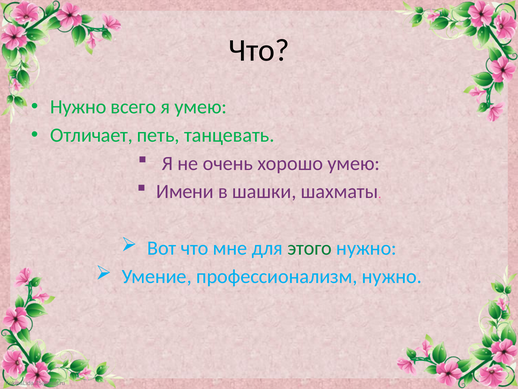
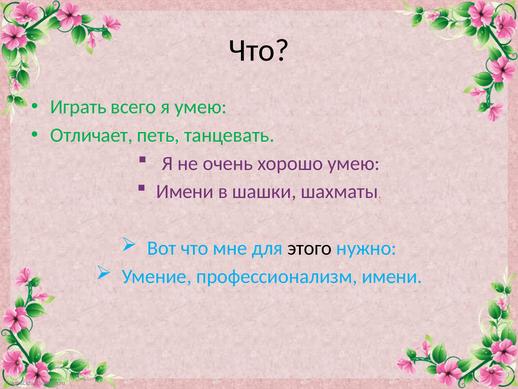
Нужно at (78, 107): Нужно -> Играть
этого colour: green -> black
профессионализм нужно: нужно -> имени
